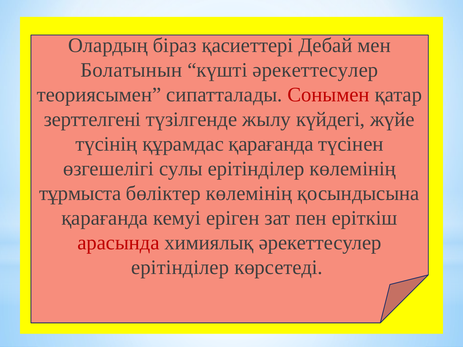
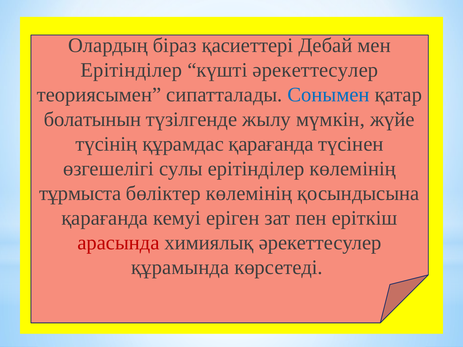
Болатынын at (131, 70): Болатынын -> Ерітінділер
Сонымен colour: red -> blue
зерттелгені: зерттелгені -> болатынын
күйдегі: күйдегі -> мүмкін
ерітінділер at (180, 268): ерітінділер -> құрамында
